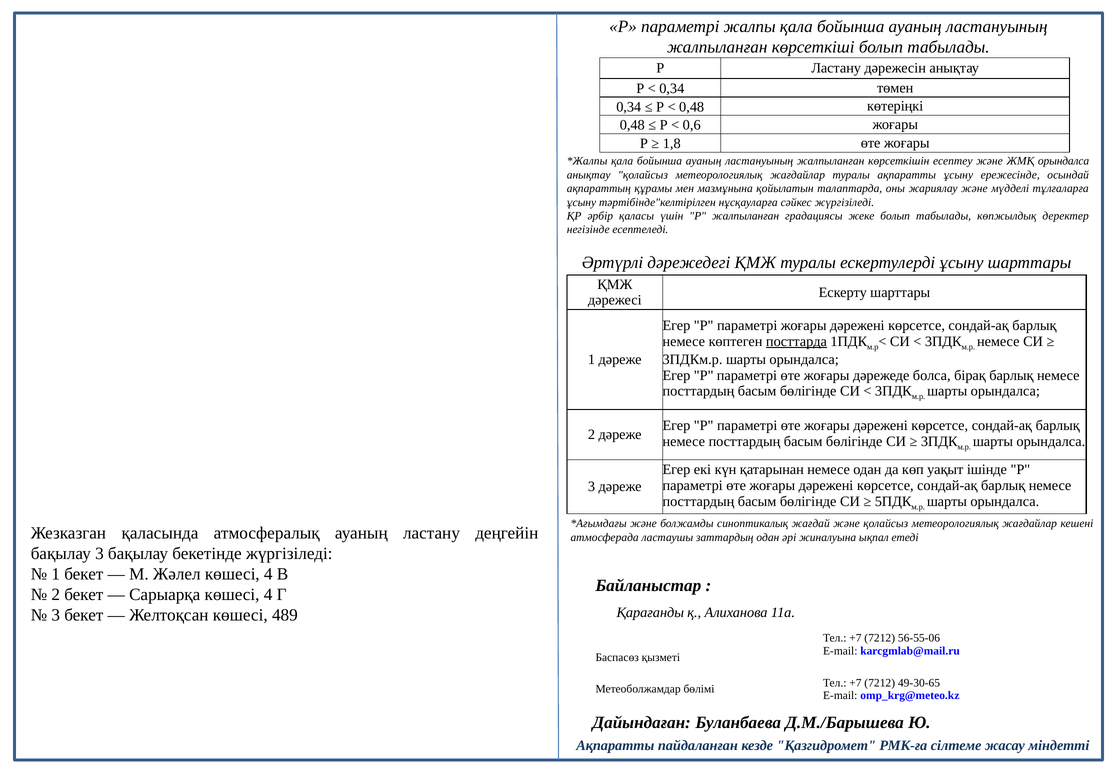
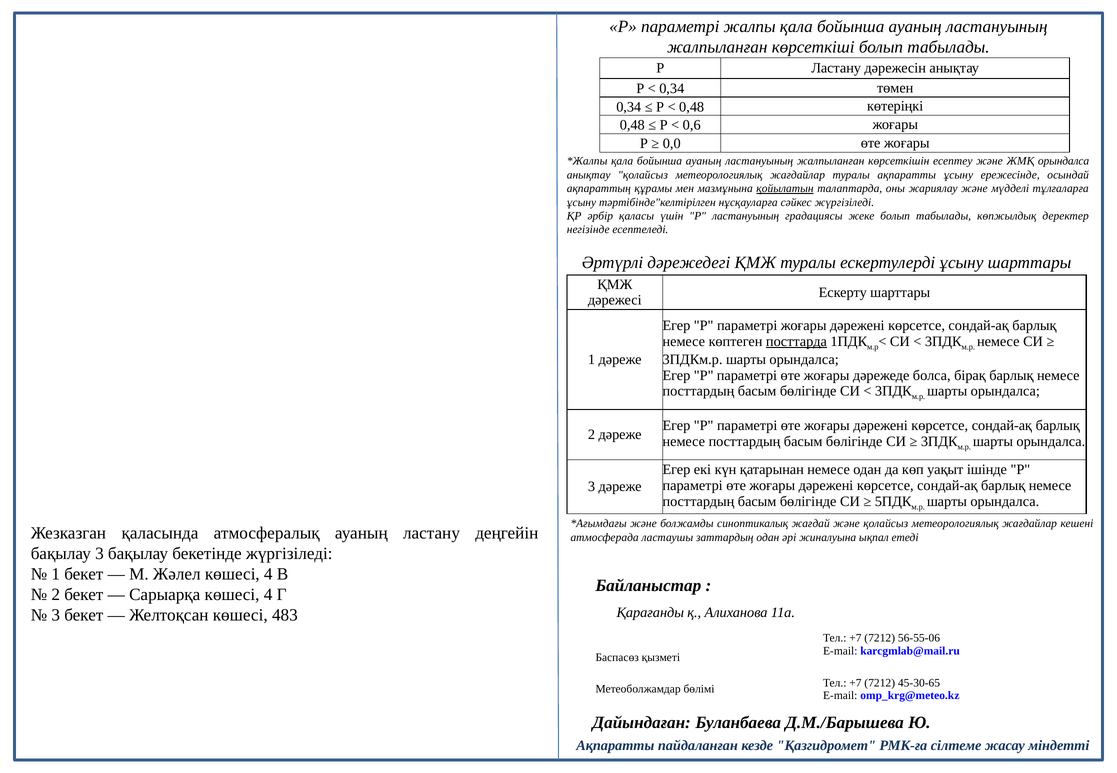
1,8: 1,8 -> 0,0
қойылатын underline: none -> present
Р жалпыланған: жалпыланған -> ластануының
489: 489 -> 483
49-30-65: 49-30-65 -> 45-30-65
